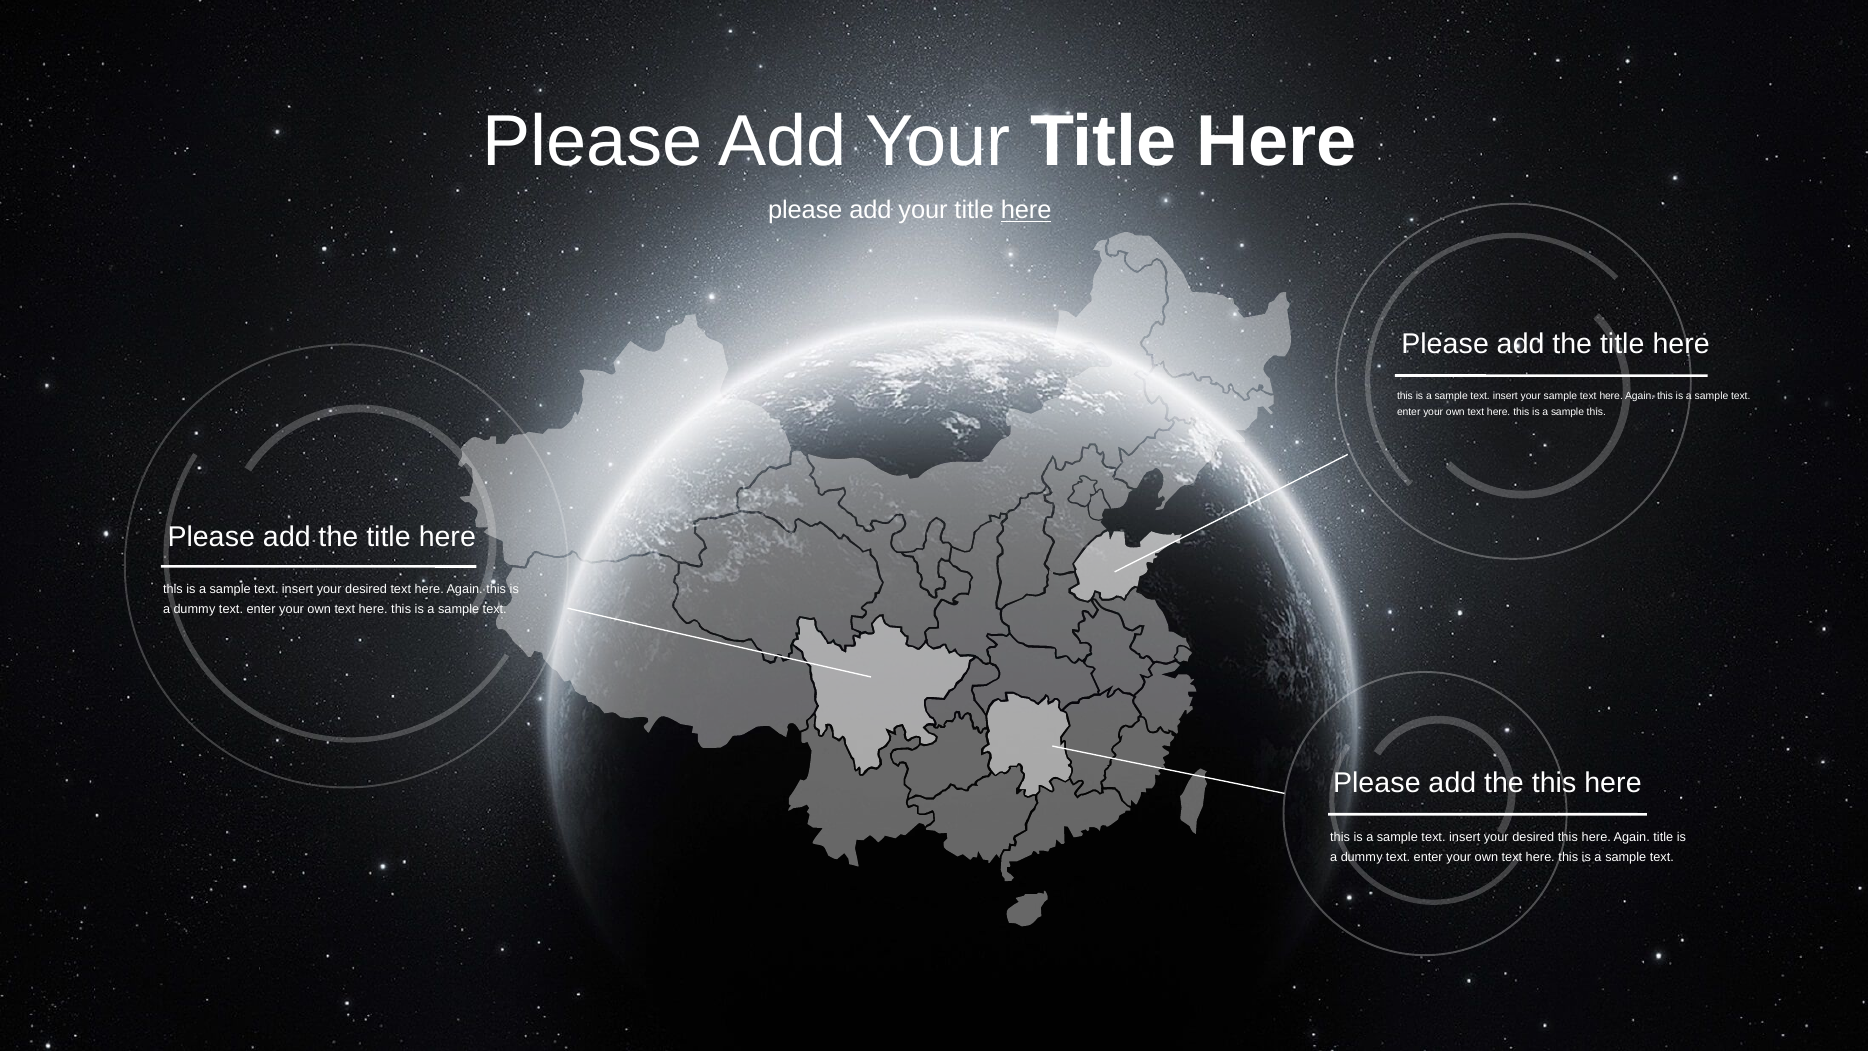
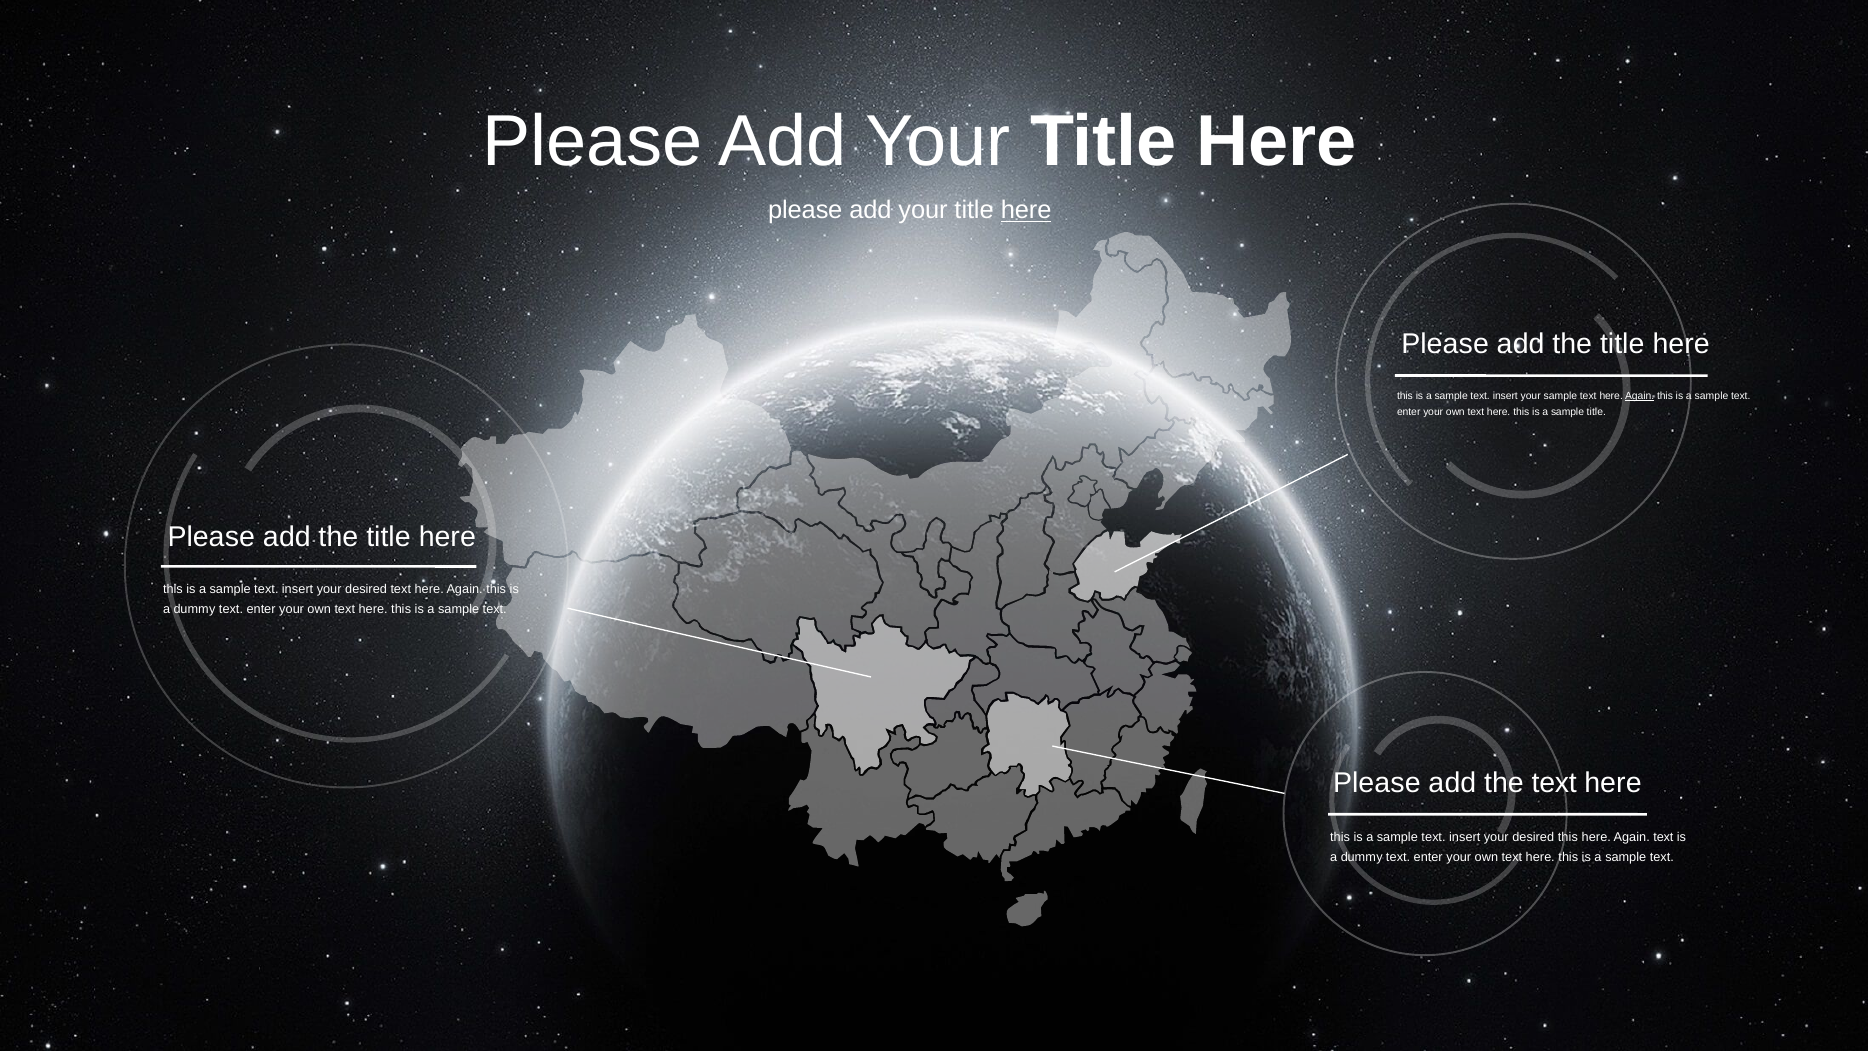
Again at (1640, 396) underline: none -> present
sample this: this -> title
this at (1554, 783): this -> text
Again title: title -> text
